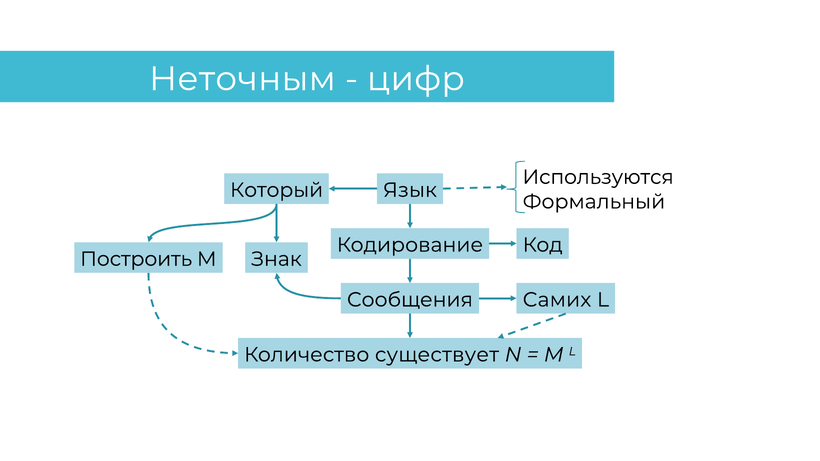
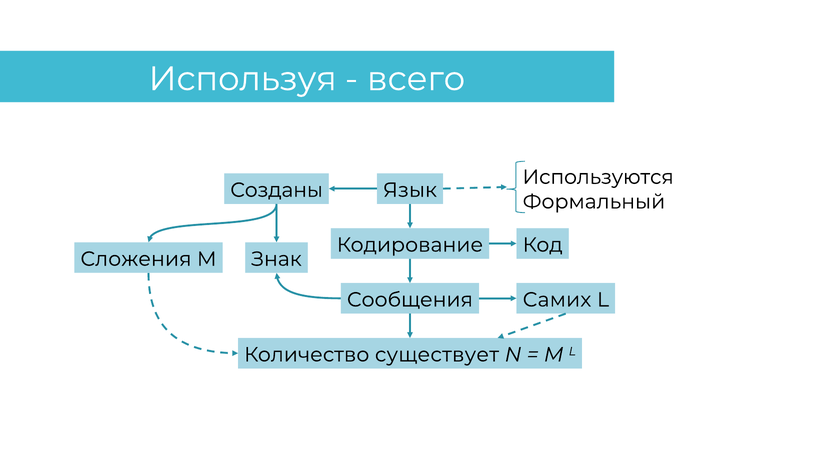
Неточным: Неточным -> Используя
цифр: цифр -> всего
Который: Который -> Созданы
Построить: Построить -> Сложения
